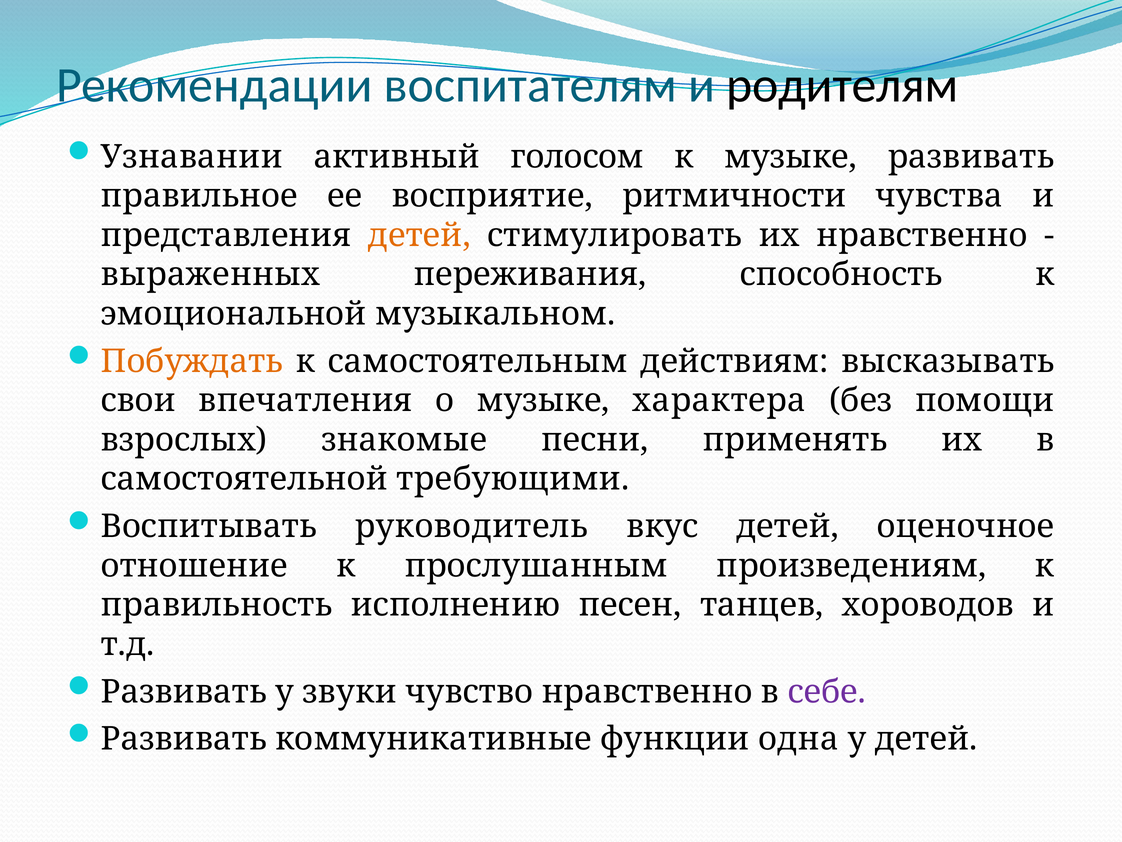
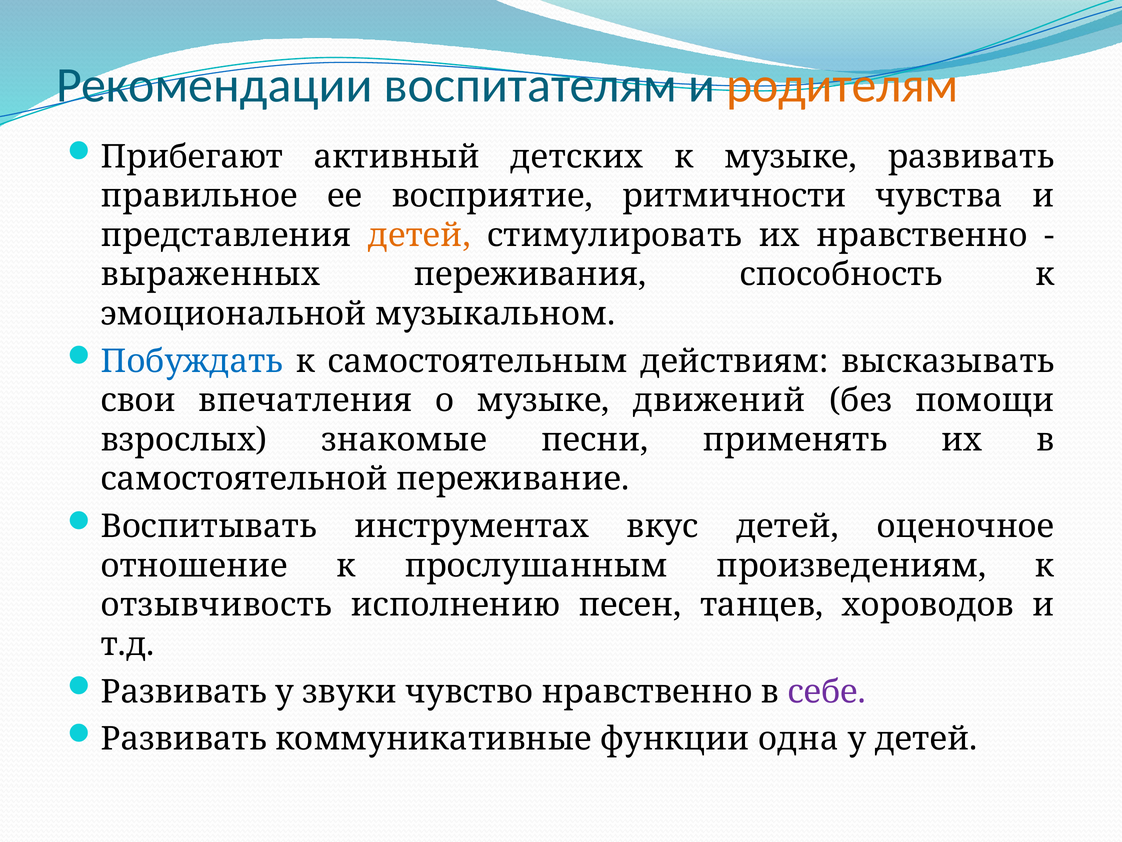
родителям colour: black -> orange
Узнавании: Узнавании -> Прибегают
голосом: голосом -> детских
Побуждать colour: orange -> blue
характера: характера -> движений
требующими: требующими -> переживание
руководитель: руководитель -> инструментах
правильность: правильность -> отзывчивость
